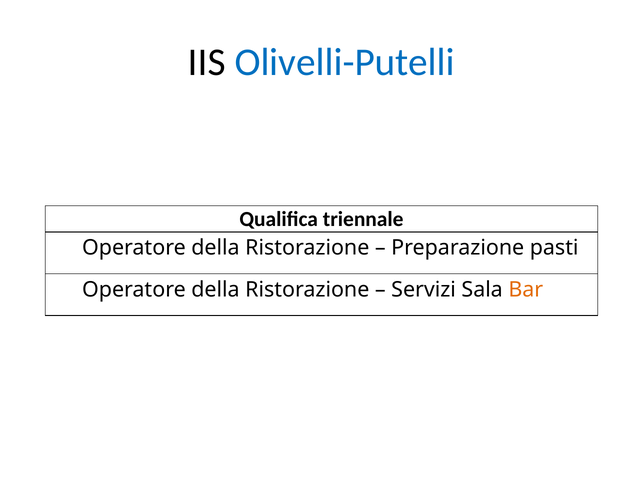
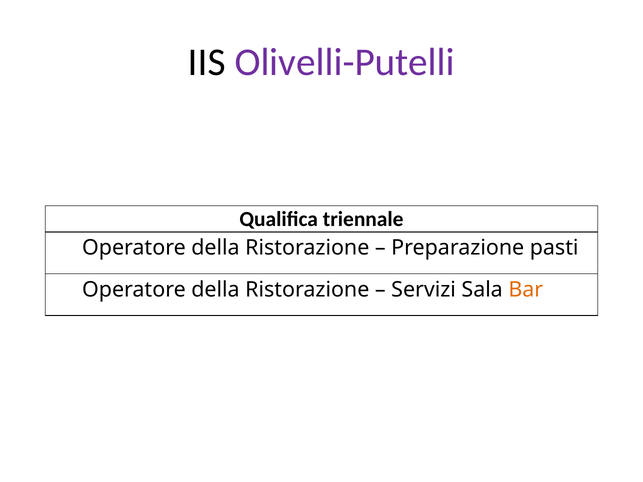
Olivelli-Putelli colour: blue -> purple
